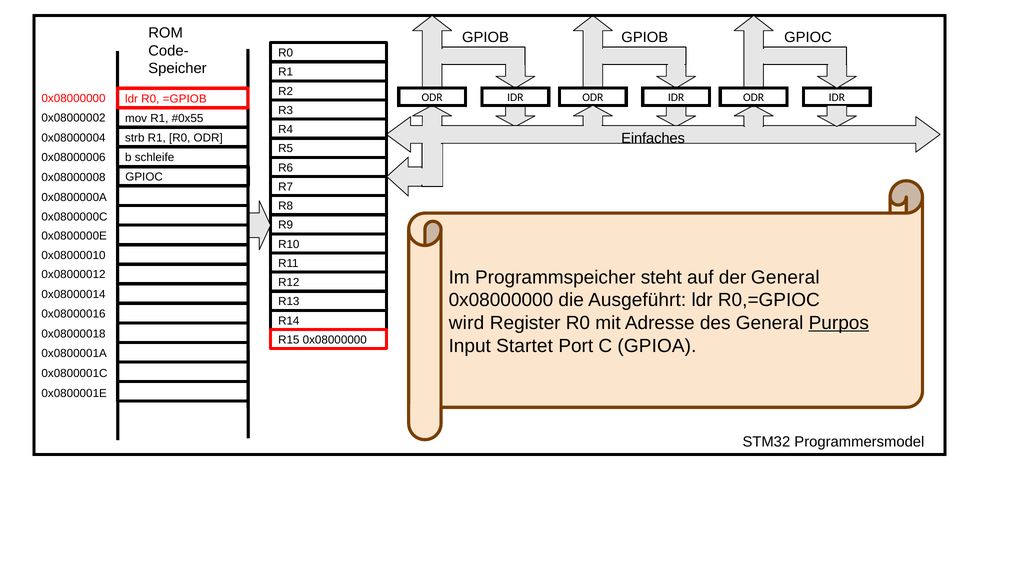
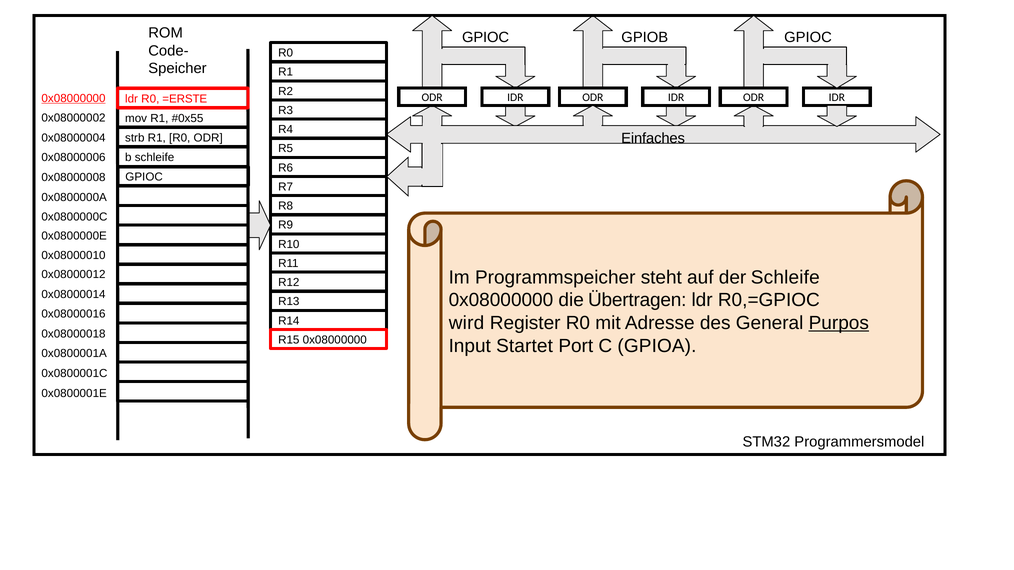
GPIOB at (485, 37): GPIOB -> GPIOC
0x08000000 at (74, 98) underline: none -> present
=GPIOB: =GPIOB -> =ERSTE
der General: General -> Schleife
Ausgeführt: Ausgeführt -> Übertragen
